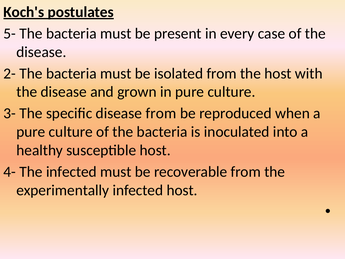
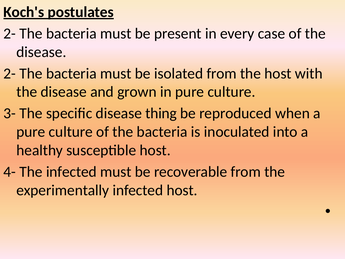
5- at (10, 34): 5- -> 2-
disease from: from -> thing
